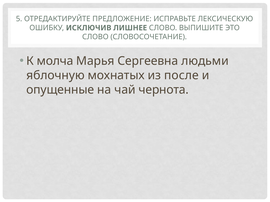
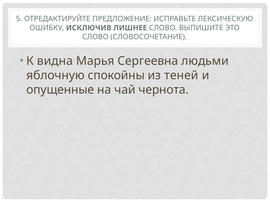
молча: молча -> видна
мохнатых: мохнатых -> спокойны
после: после -> теней
